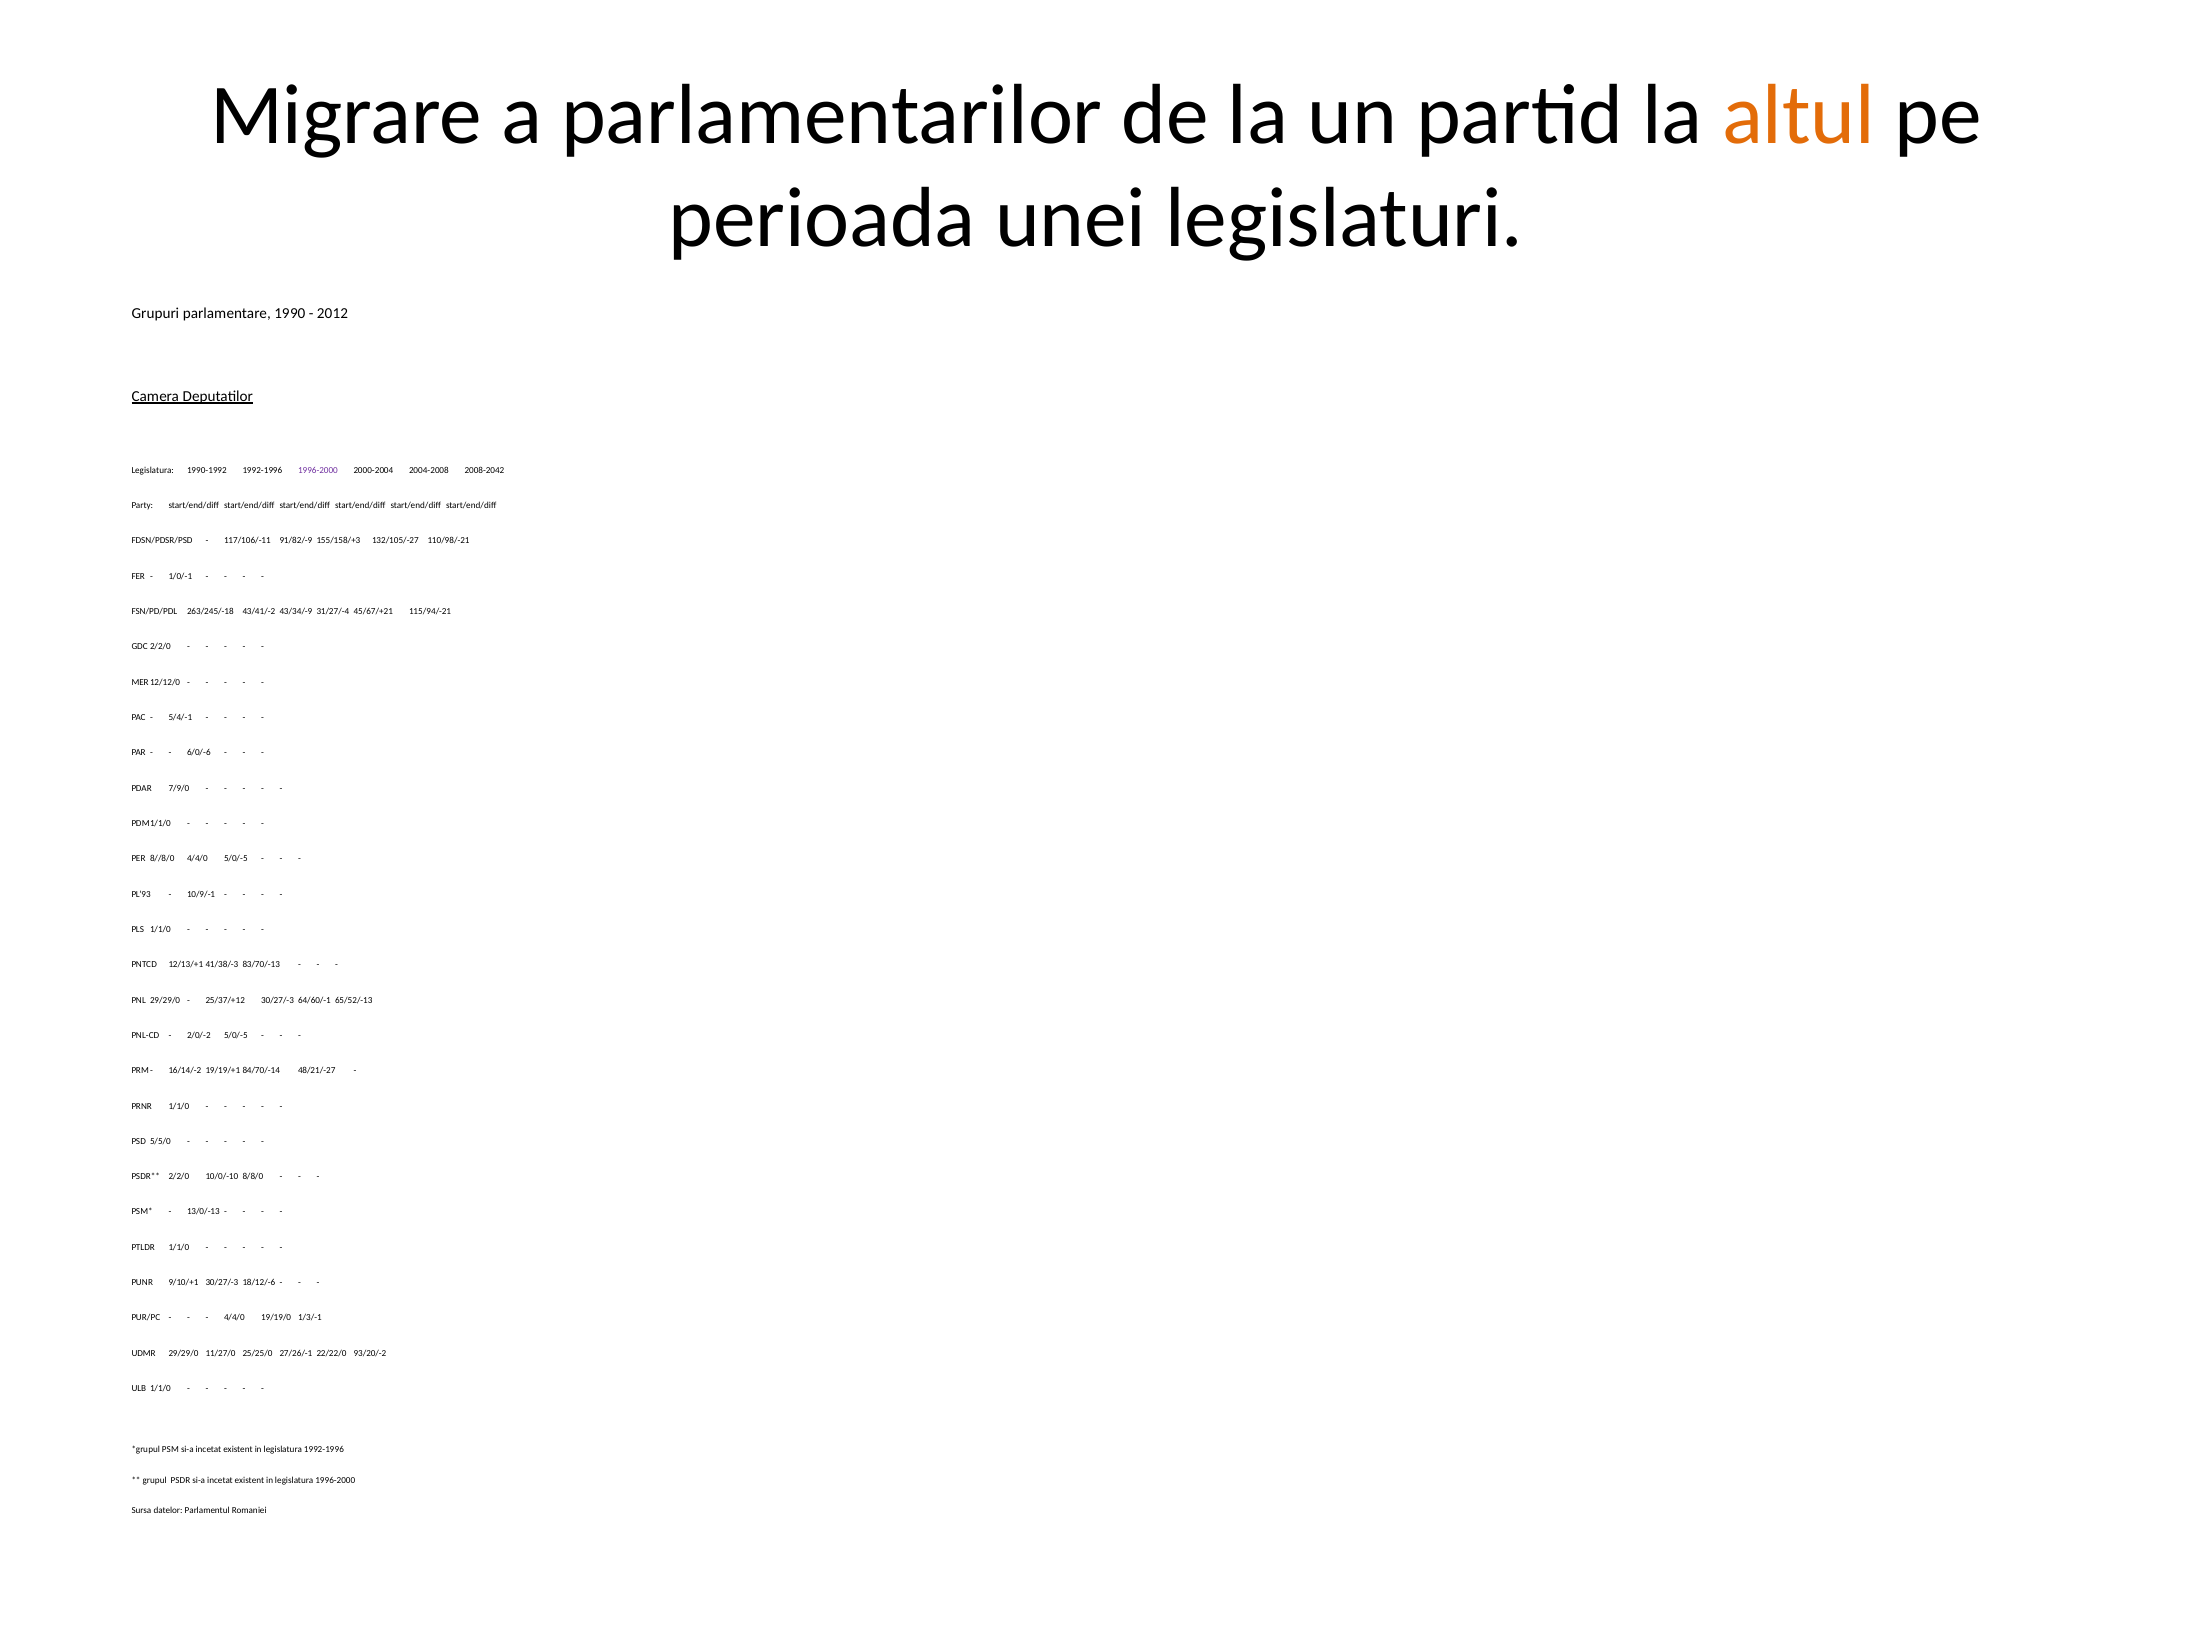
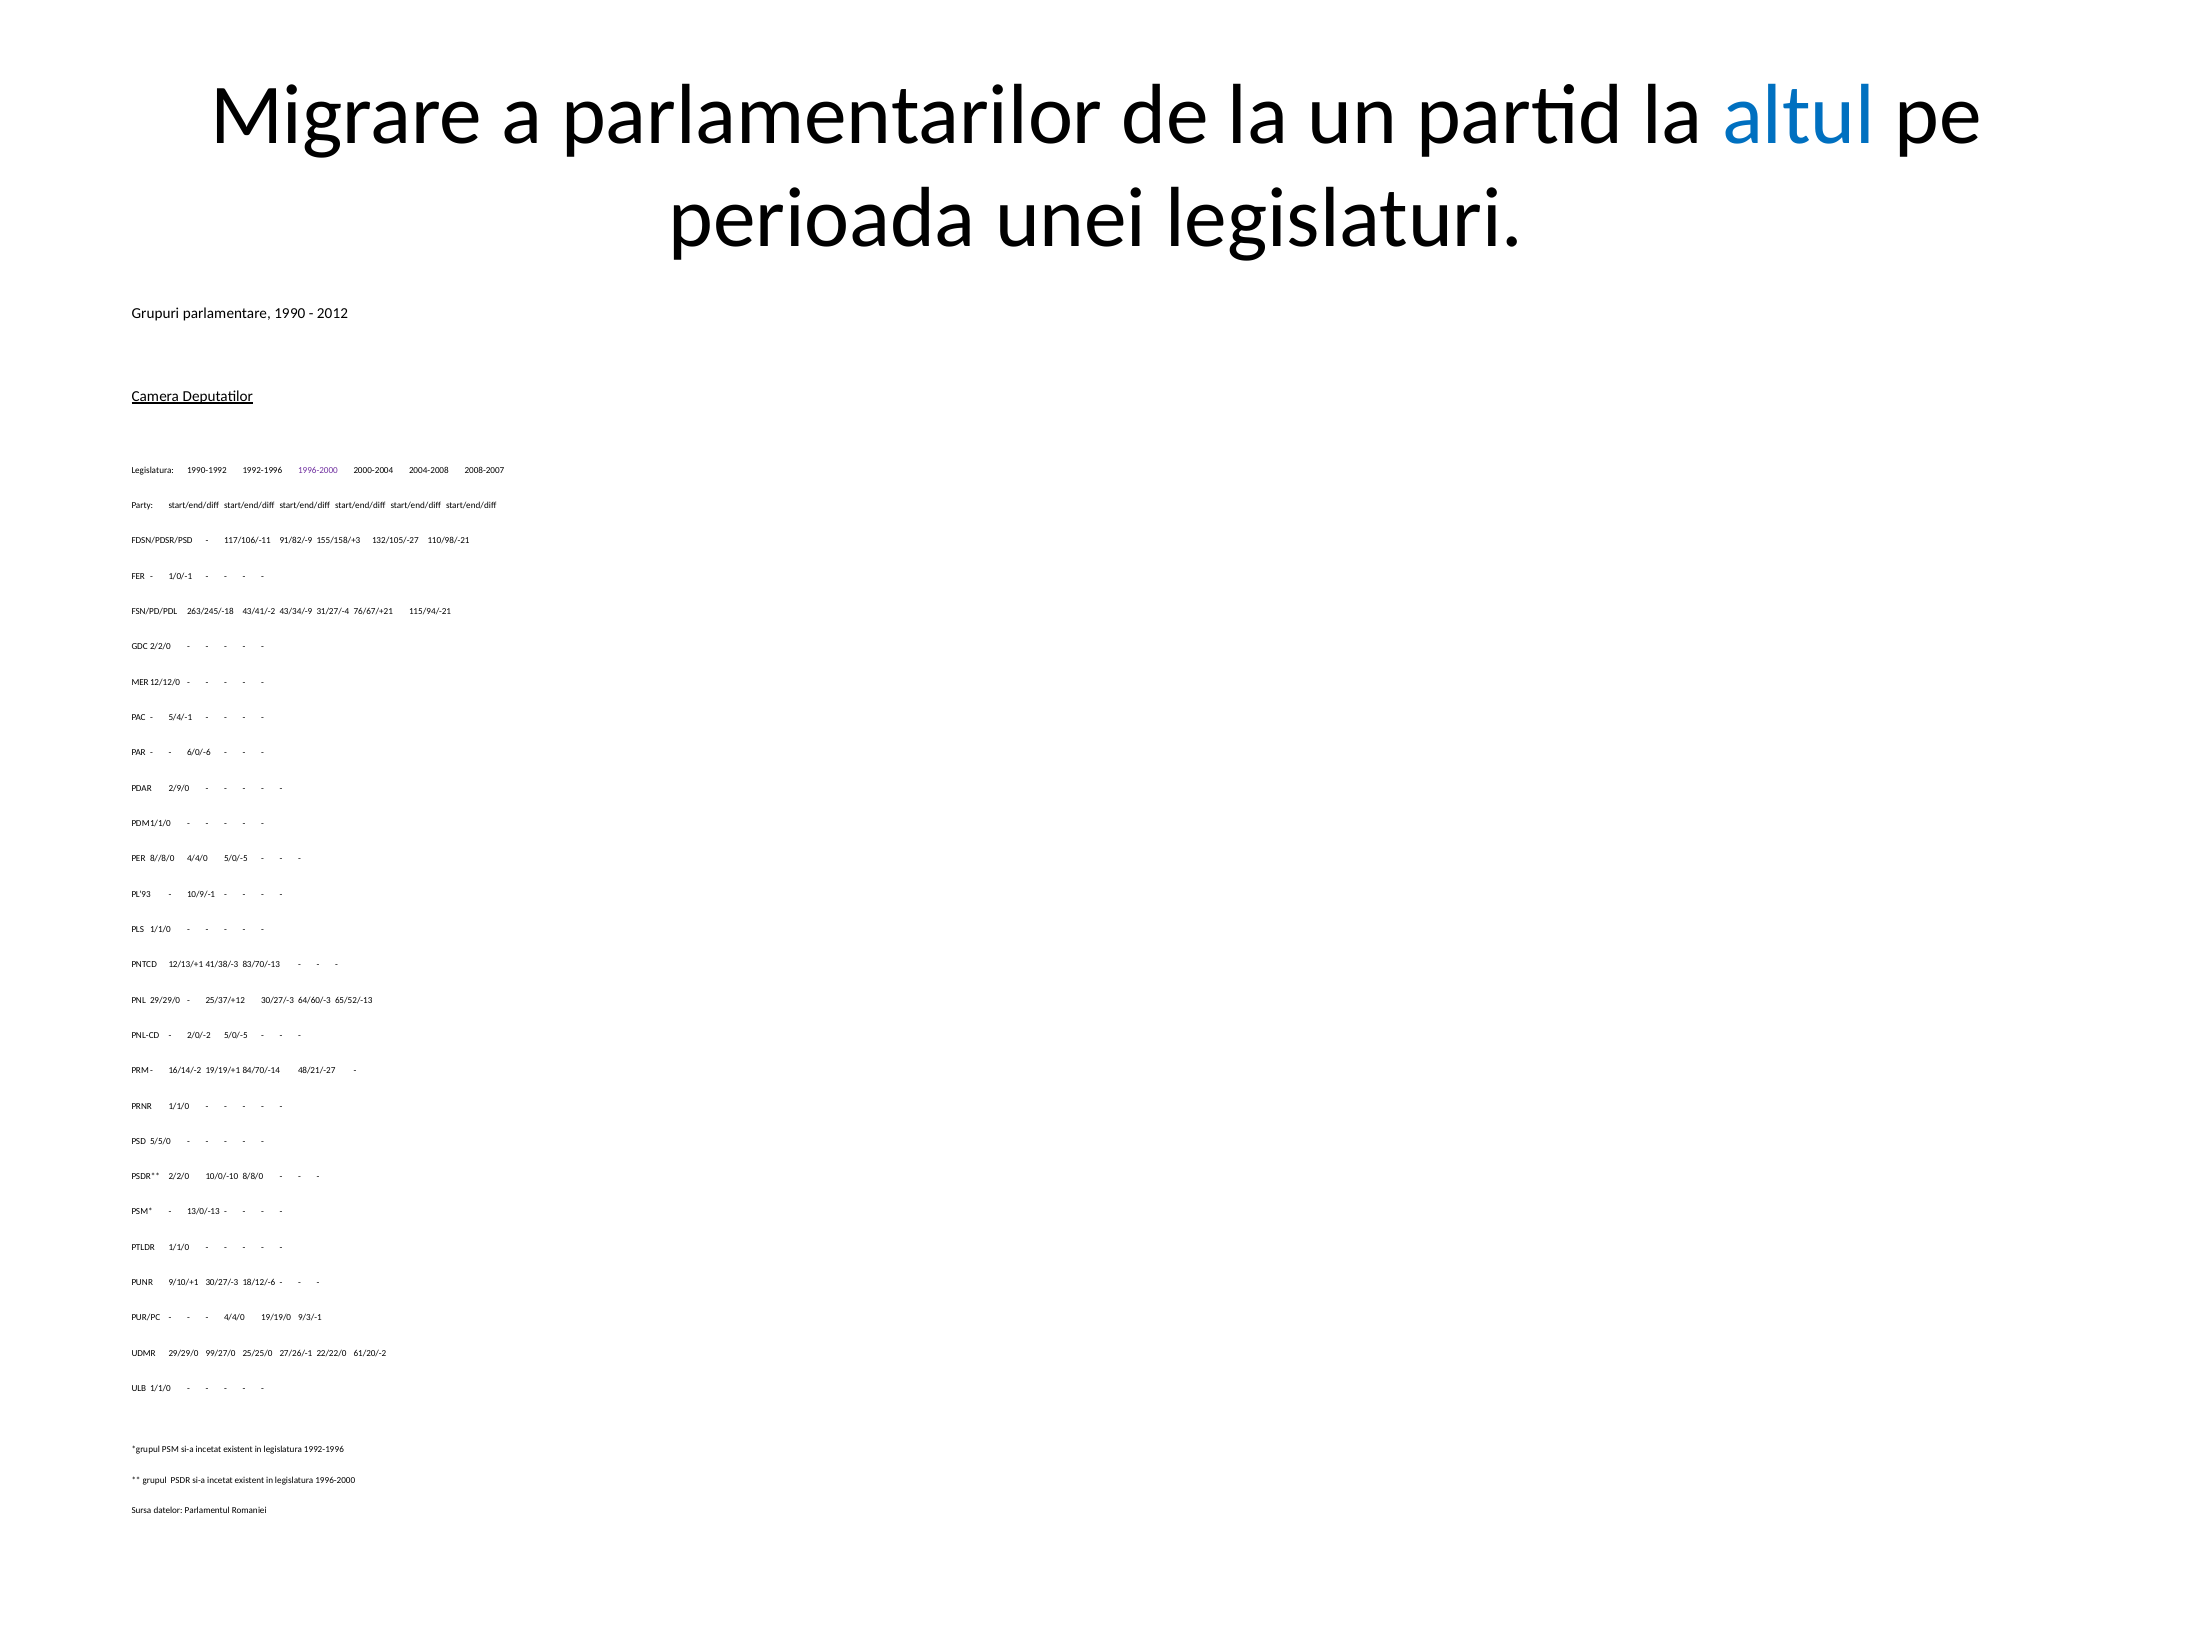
altul colour: orange -> blue
2008-2042: 2008-2042 -> 2008-2007
45/67/+21: 45/67/+21 -> 76/67/+21
7/9/0: 7/9/0 -> 2/9/0
64/60/-1: 64/60/-1 -> 64/60/-3
1/3/-1: 1/3/-1 -> 9/3/-1
11/27/0: 11/27/0 -> 99/27/0
93/20/-2: 93/20/-2 -> 61/20/-2
